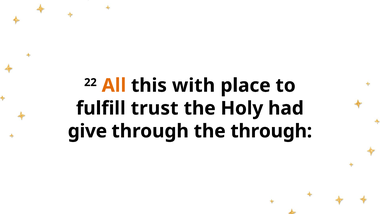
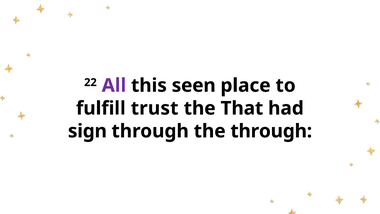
All colour: orange -> purple
with: with -> seen
Holy: Holy -> That
give: give -> sign
